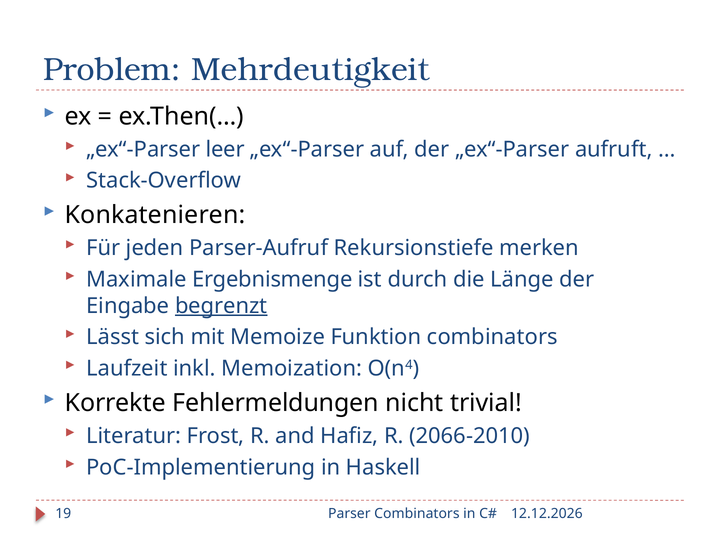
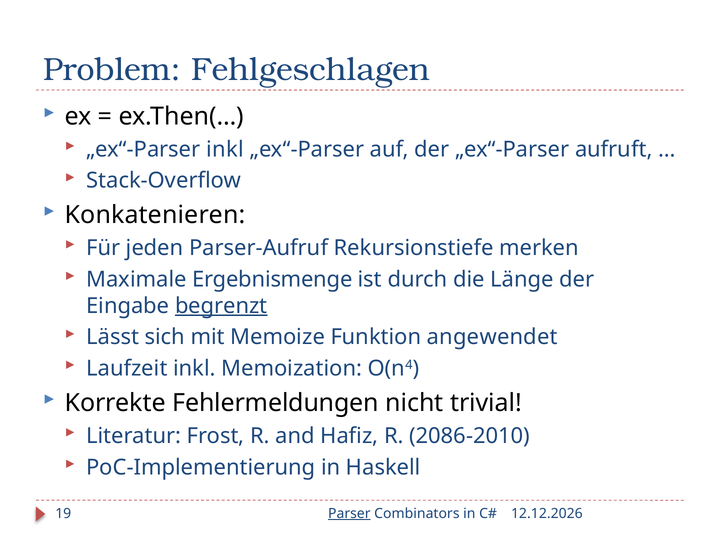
Mehrdeutigkeit: Mehrdeutigkeit -> Fehlgeschlagen
„ex“-Parser leer: leer -> inkl
Funktion combinators: combinators -> angewendet
2066-2010: 2066-2010 -> 2086-2010
Parser underline: none -> present
